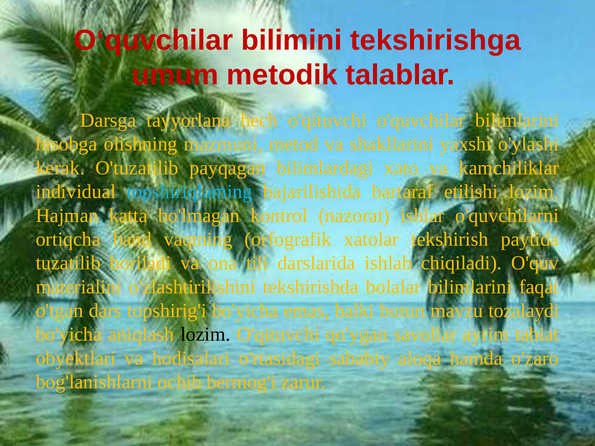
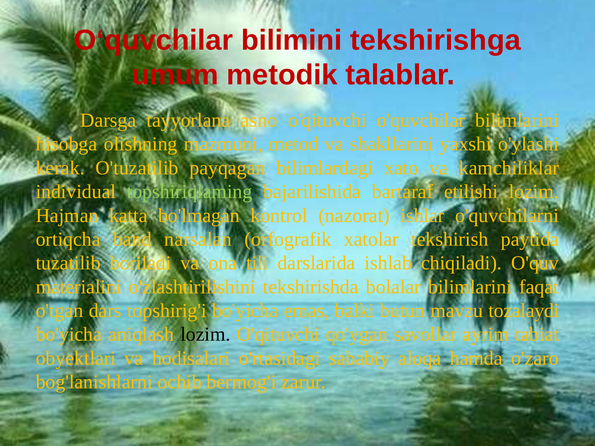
hech: hech -> asno
topshiriqlaming colour: light blue -> light green
vaqtning: vaqtning -> narsalan
